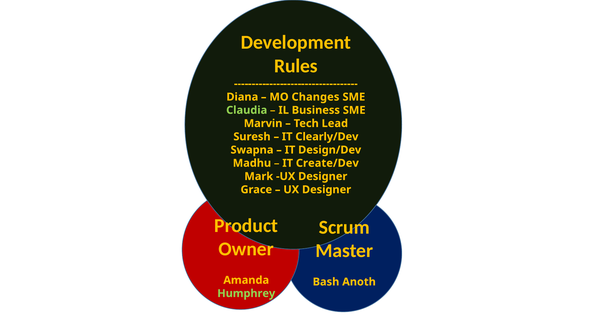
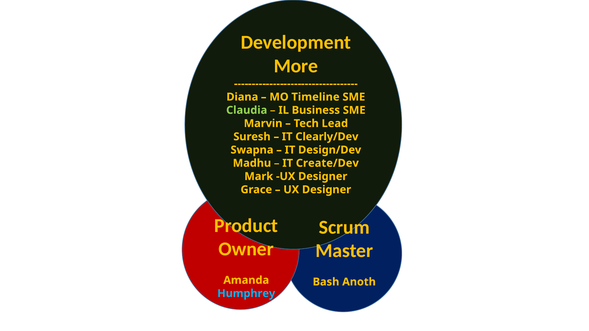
Rules: Rules -> More
Changes: Changes -> Timeline
Humphrey colour: light green -> light blue
